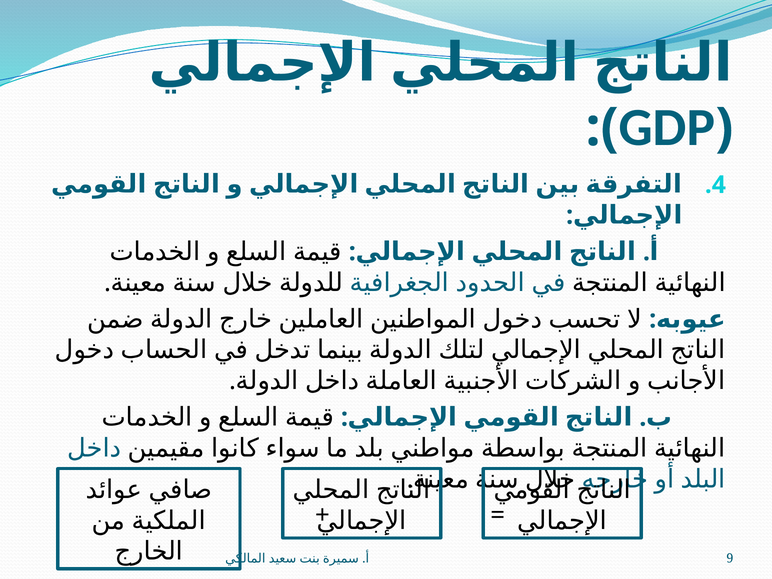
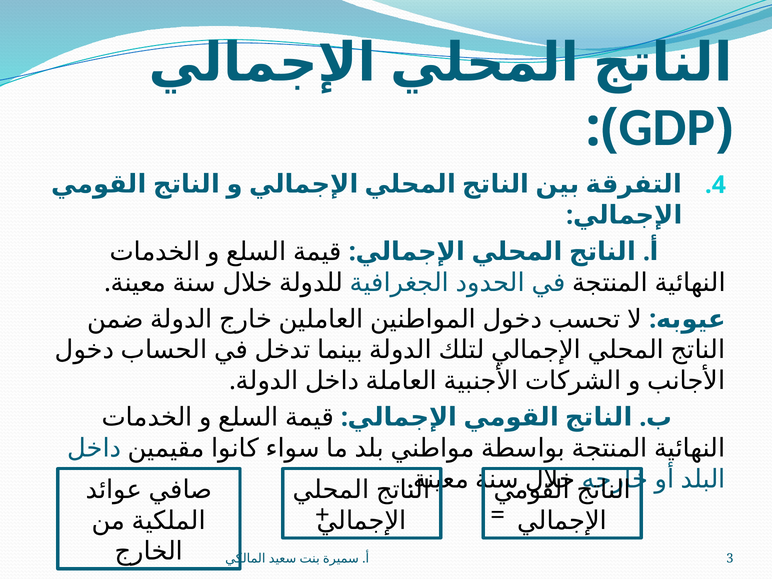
9: 9 -> 3
